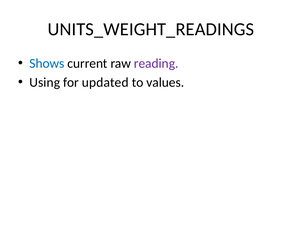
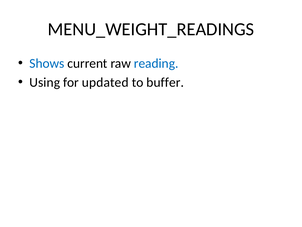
UNITS_WEIGHT_READINGS: UNITS_WEIGHT_READINGS -> MENU_WEIGHT_READINGS
reading colour: purple -> blue
values: values -> buffer
